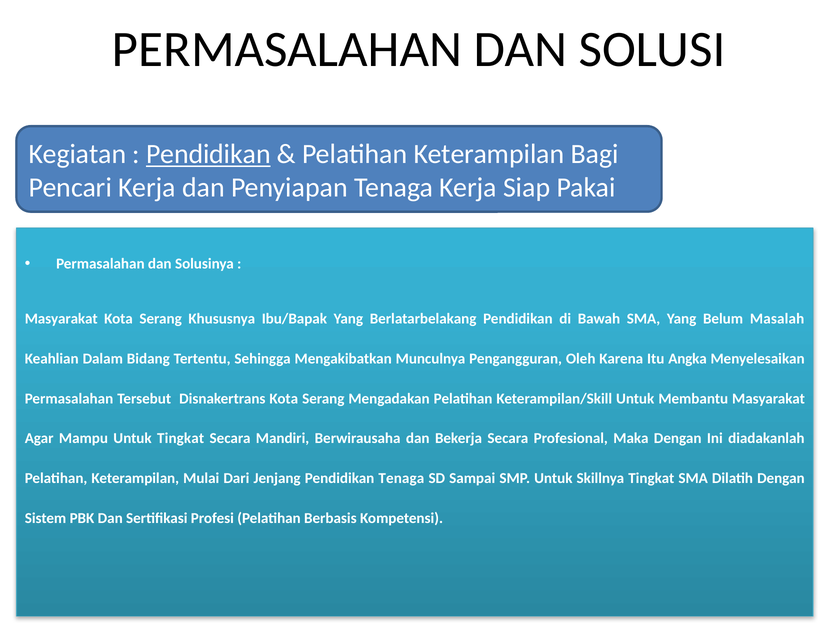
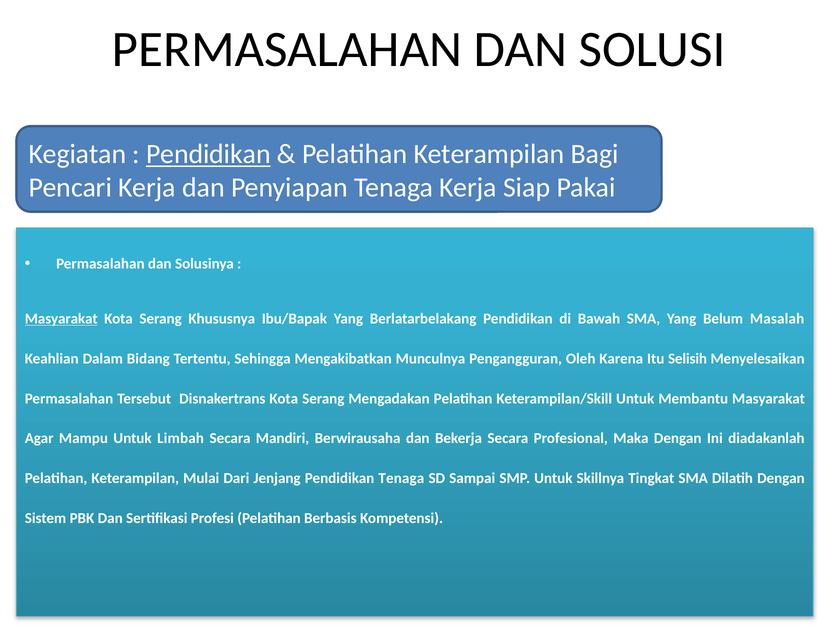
Masyarakat at (61, 319) underline: none -> present
Angka: Angka -> Selisih
Untuk Tingkat: Tingkat -> Limbah
